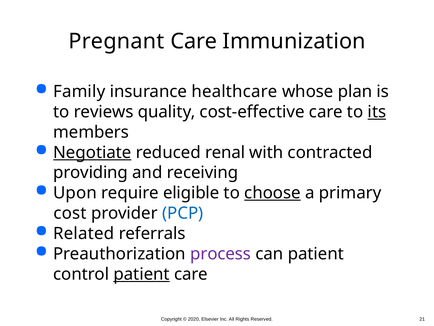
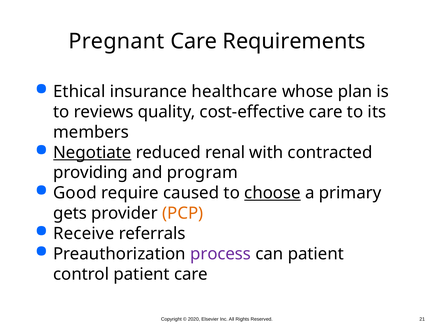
Immunization: Immunization -> Requirements
Family: Family -> Ethical
its underline: present -> none
receiving: receiving -> program
Upon: Upon -> Good
eligible: eligible -> caused
cost: cost -> gets
PCP colour: blue -> orange
Related: Related -> Receive
patient at (142, 274) underline: present -> none
